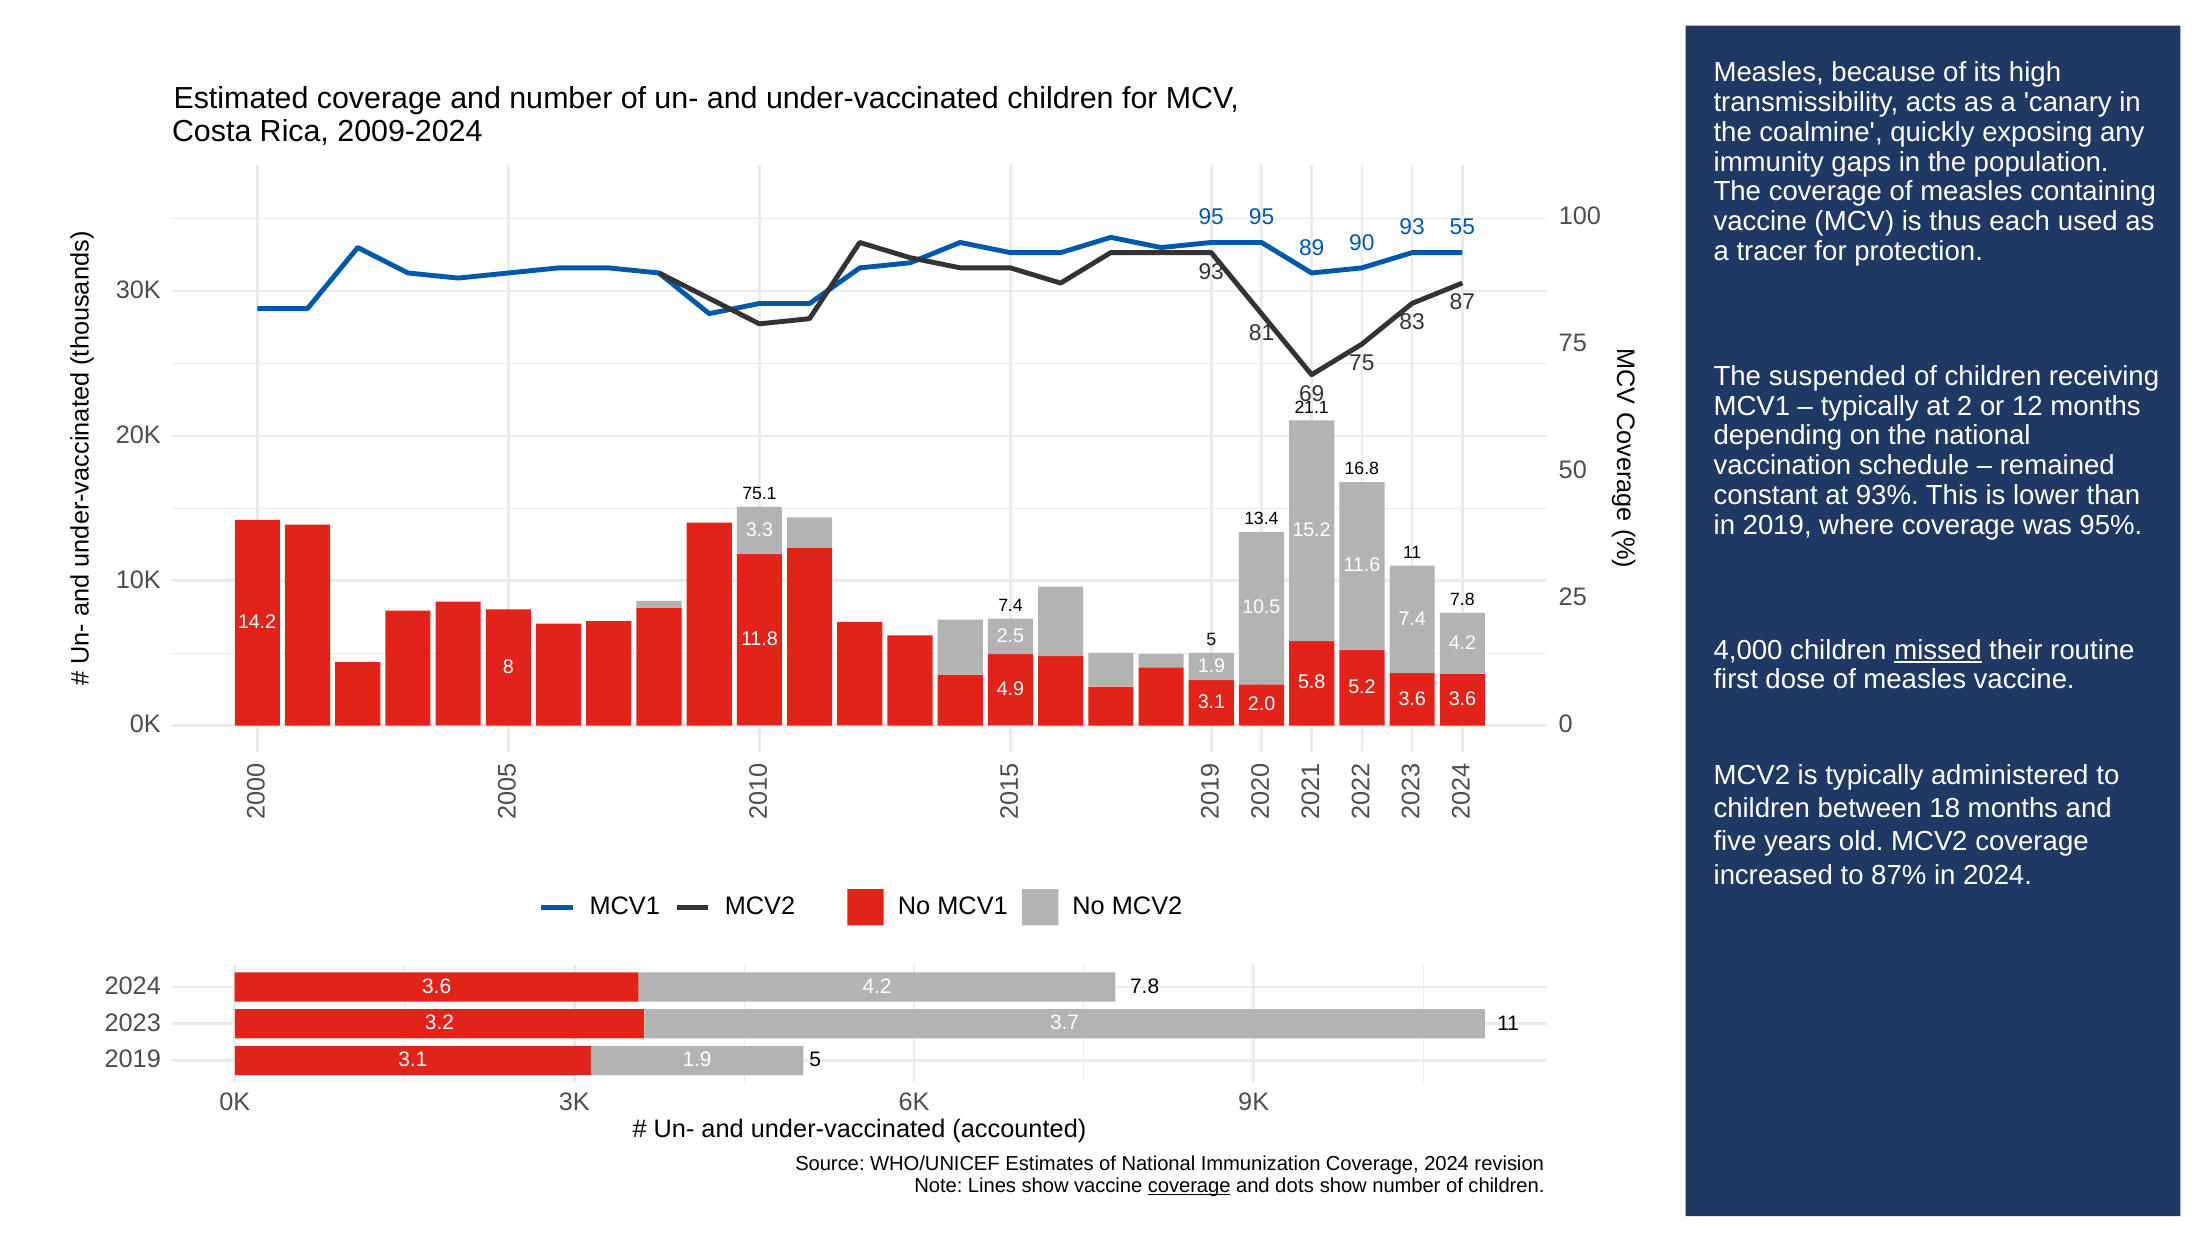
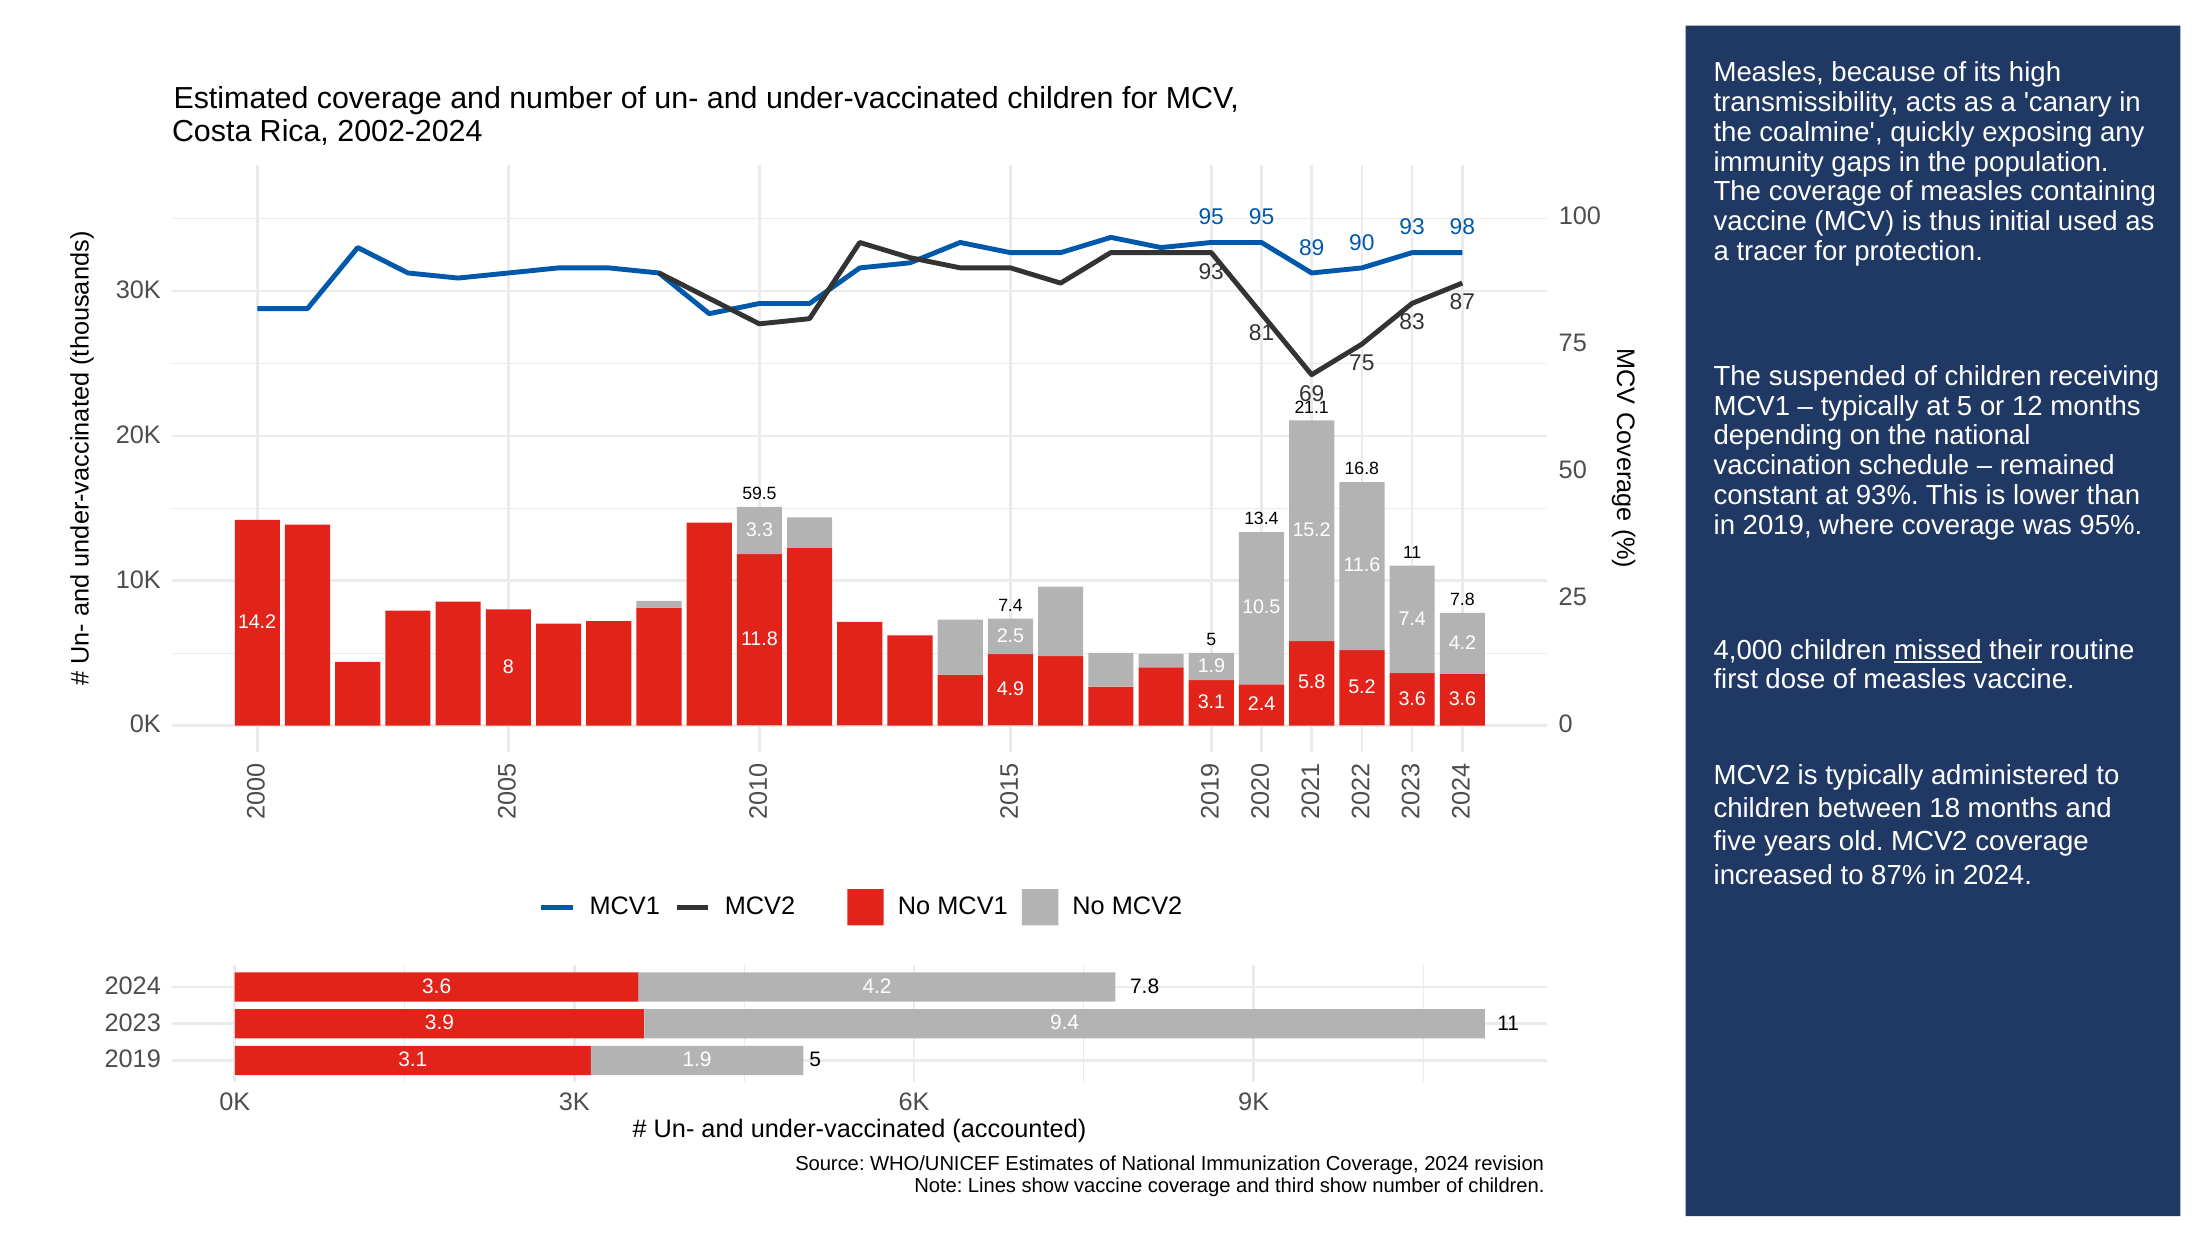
2009-2024: 2009-2024 -> 2002-2024
each: each -> initial
55: 55 -> 98
at 2: 2 -> 5
75.1: 75.1 -> 59.5
2.0: 2.0 -> 2.4
3.2: 3.2 -> 3.9
3.7: 3.7 -> 9.4
coverage at (1189, 1186) underline: present -> none
dots: dots -> third
